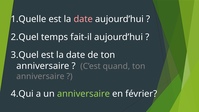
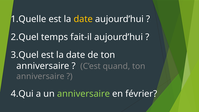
date at (83, 19) colour: pink -> yellow
